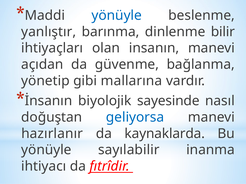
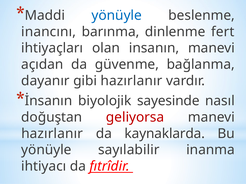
yanlıştır: yanlıştır -> inancını
bilir: bilir -> fert
yönetip: yönetip -> dayanır
gibi mallarına: mallarına -> hazırlanır
geliyorsa colour: blue -> red
